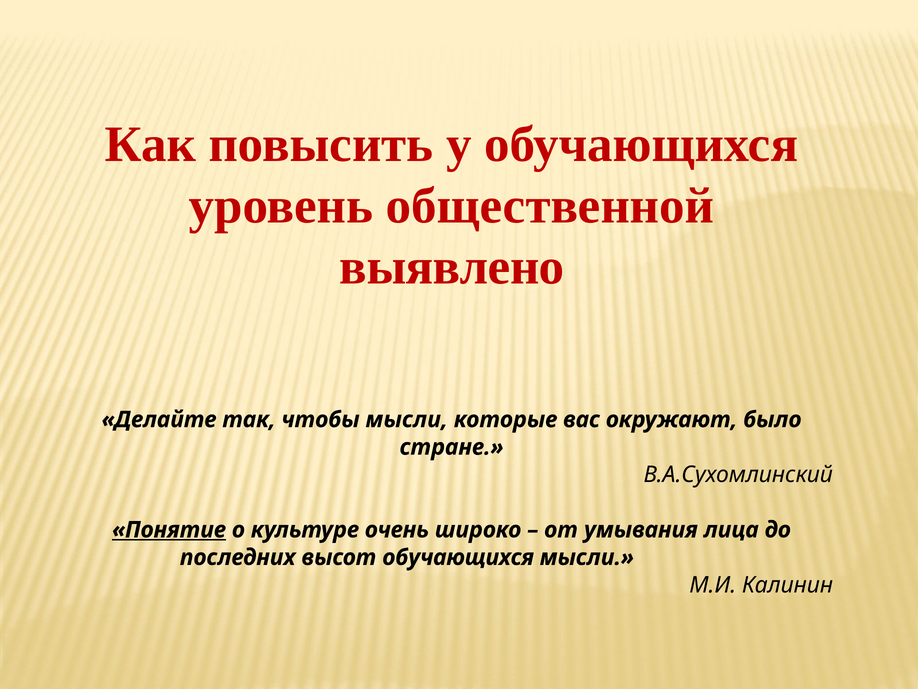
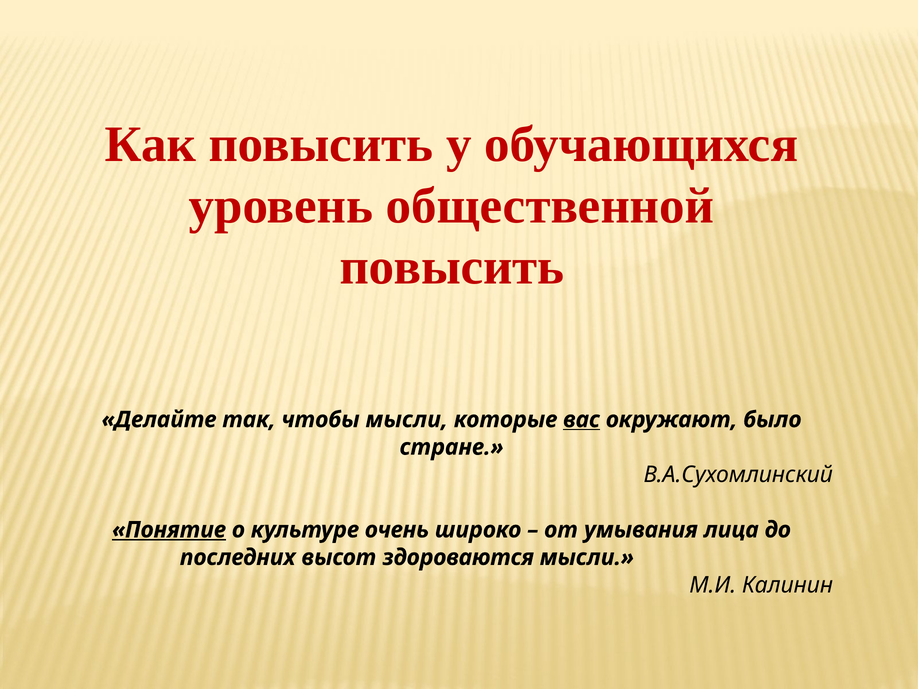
выявлено at (452, 267): выявлено -> повысить
вас underline: none -> present
высот обучающихся: обучающихся -> здороваются
